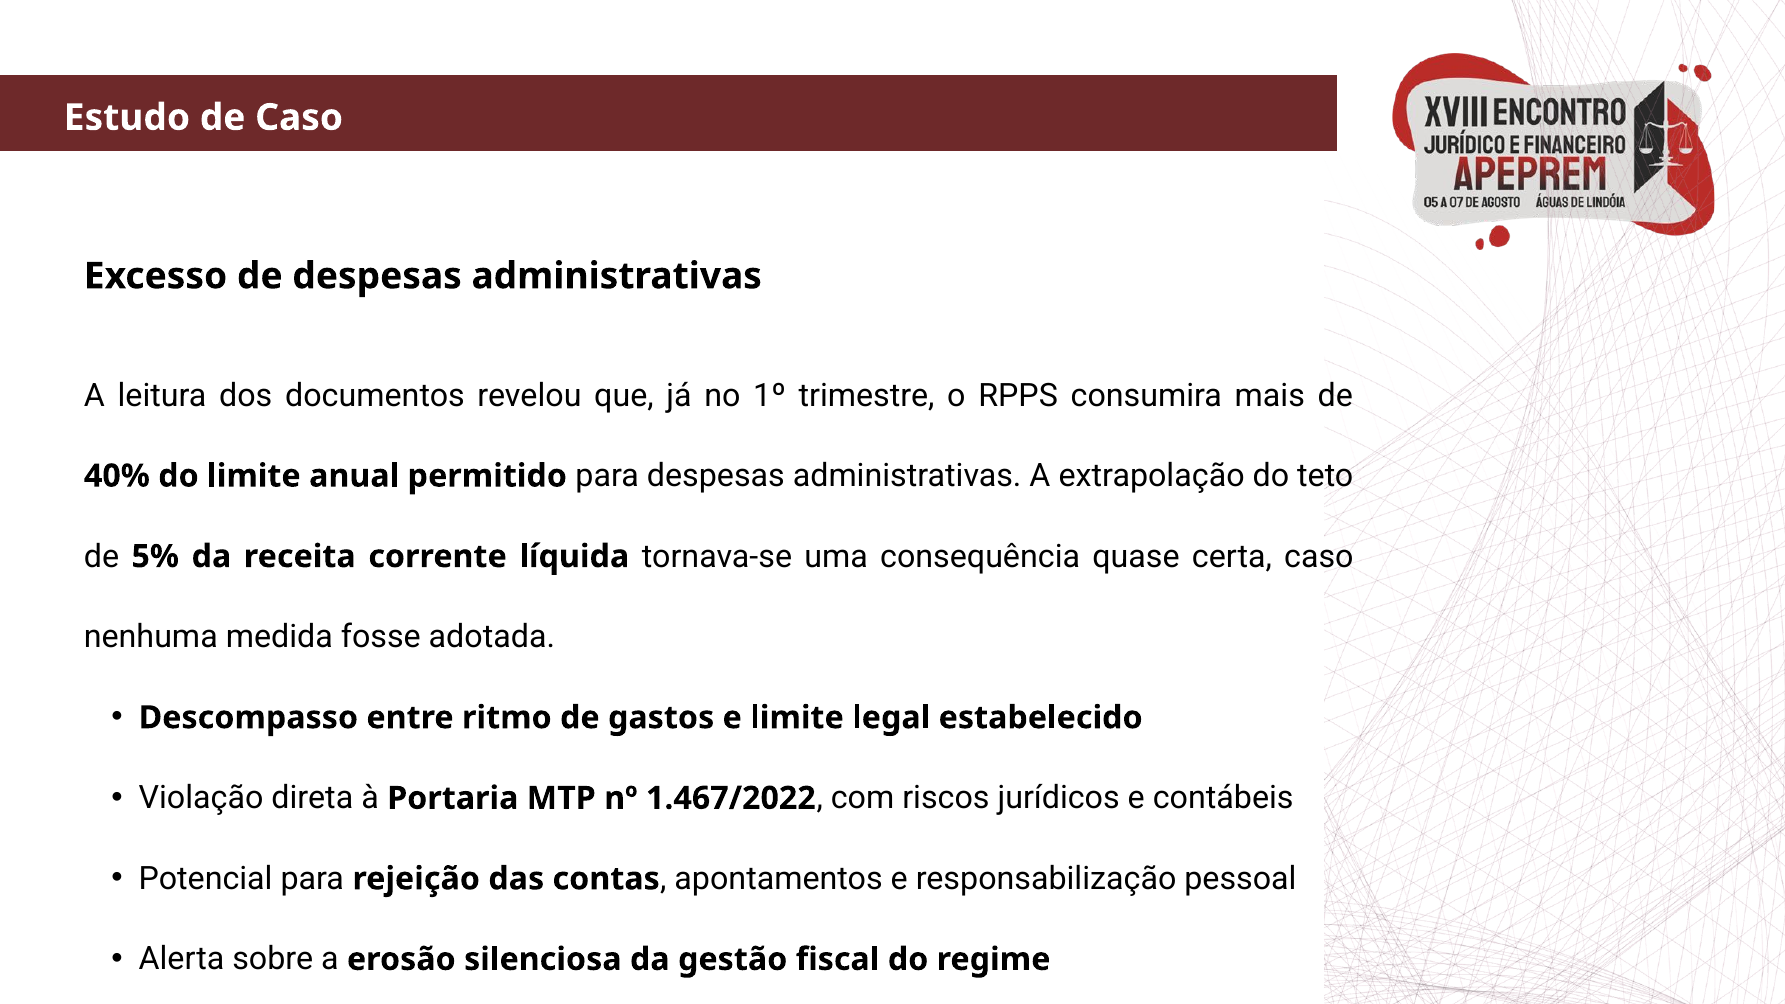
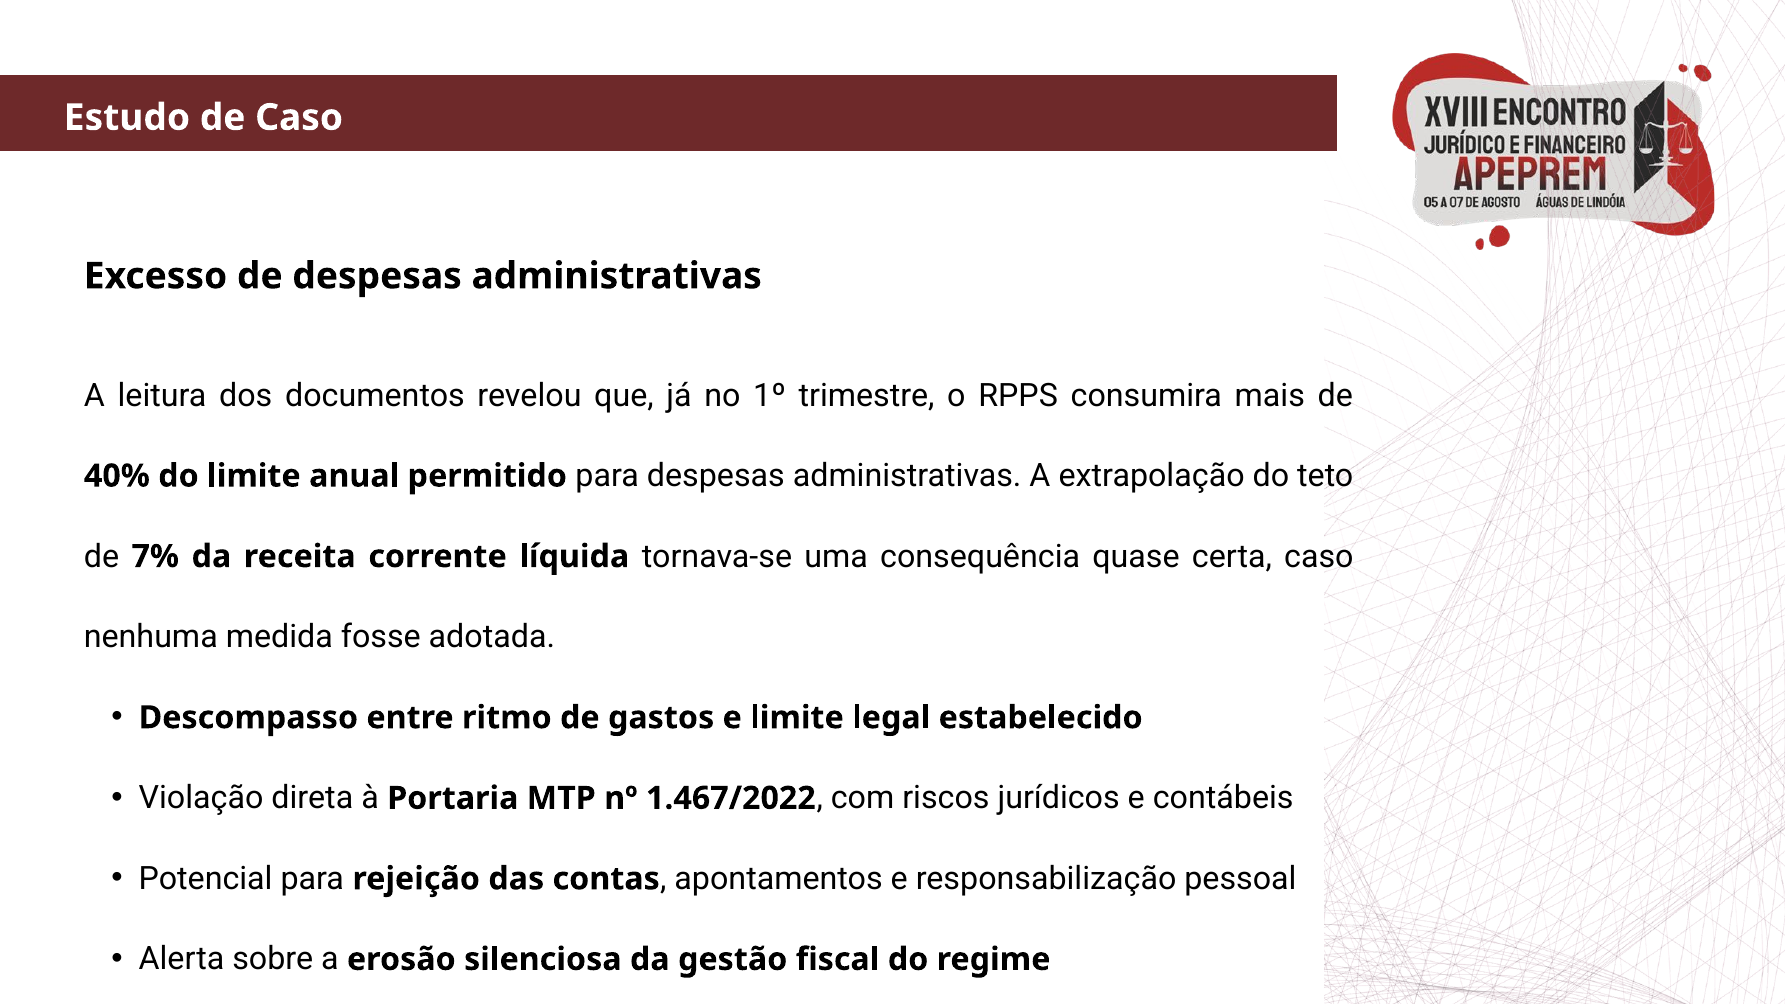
5%: 5% -> 7%
